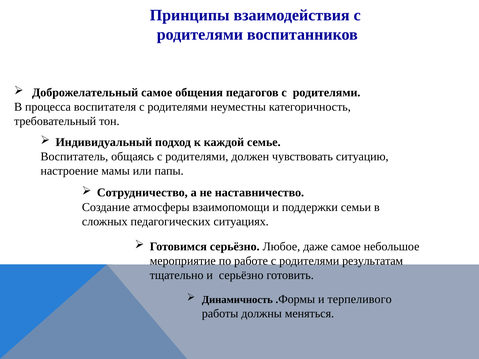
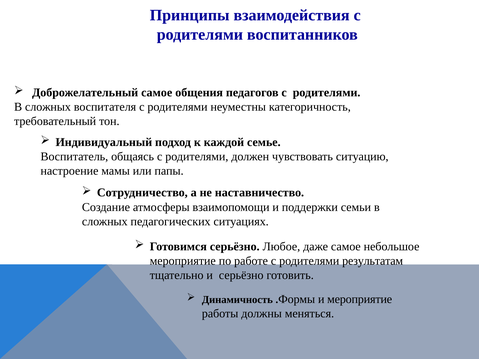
процесса at (48, 107): процесса -> сложных
и терпеливого: терпеливого -> мероприятие
